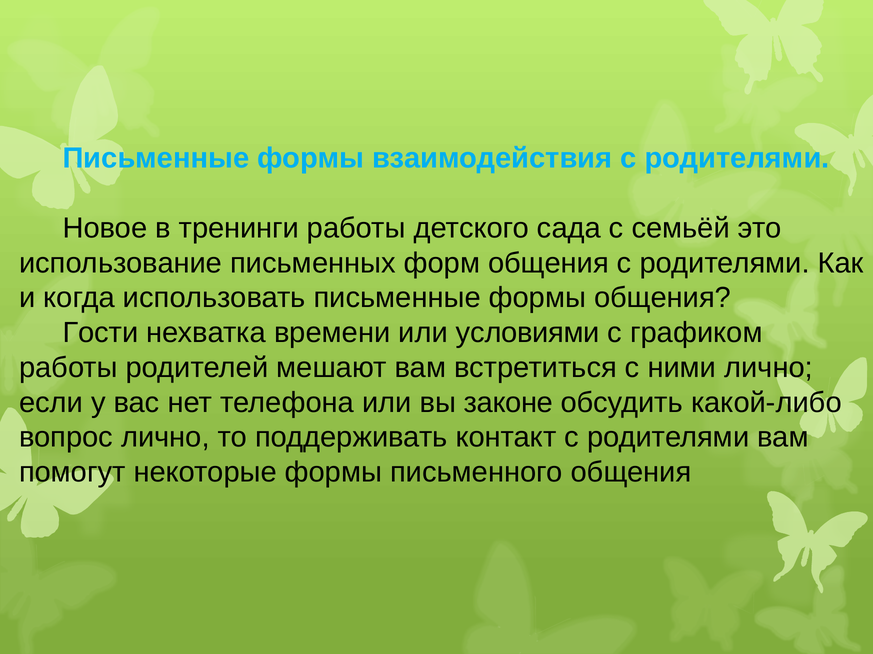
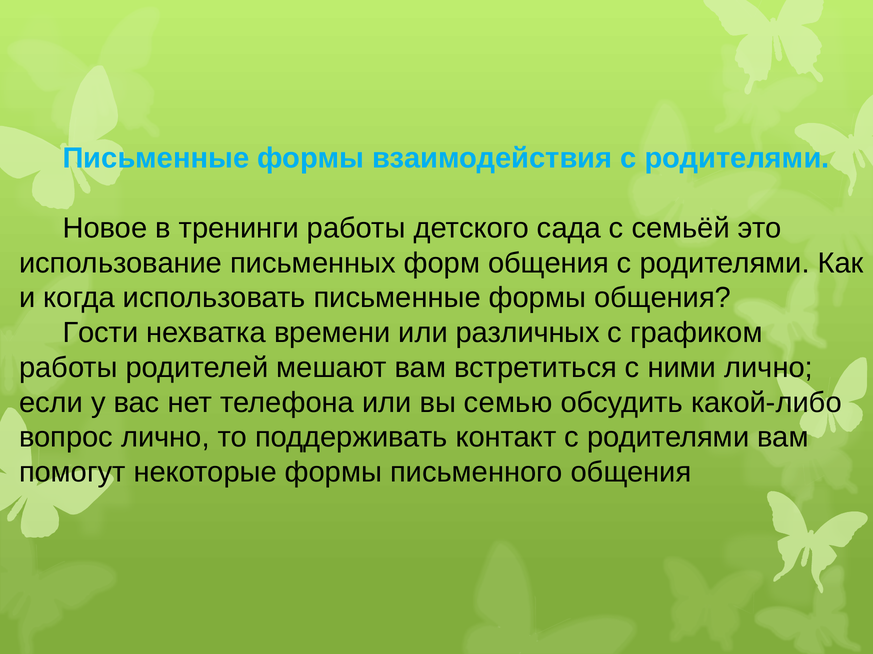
условиями: условиями -> различных
законе: законе -> семью
